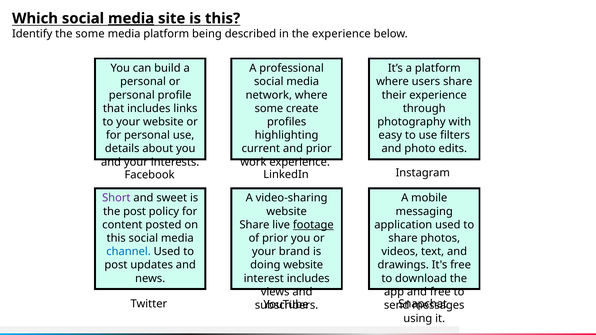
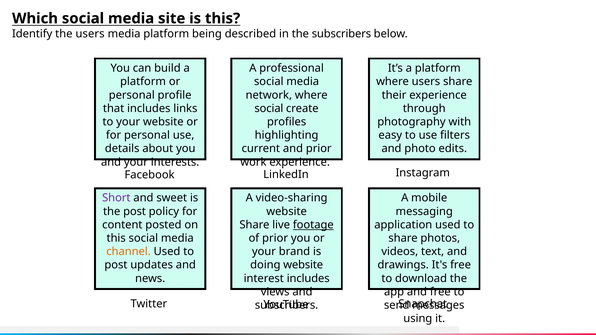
media at (131, 18) underline: present -> none
the some: some -> users
the experience: experience -> subscribers
personal at (143, 82): personal -> platform
some at (269, 109): some -> social
channel colour: blue -> orange
